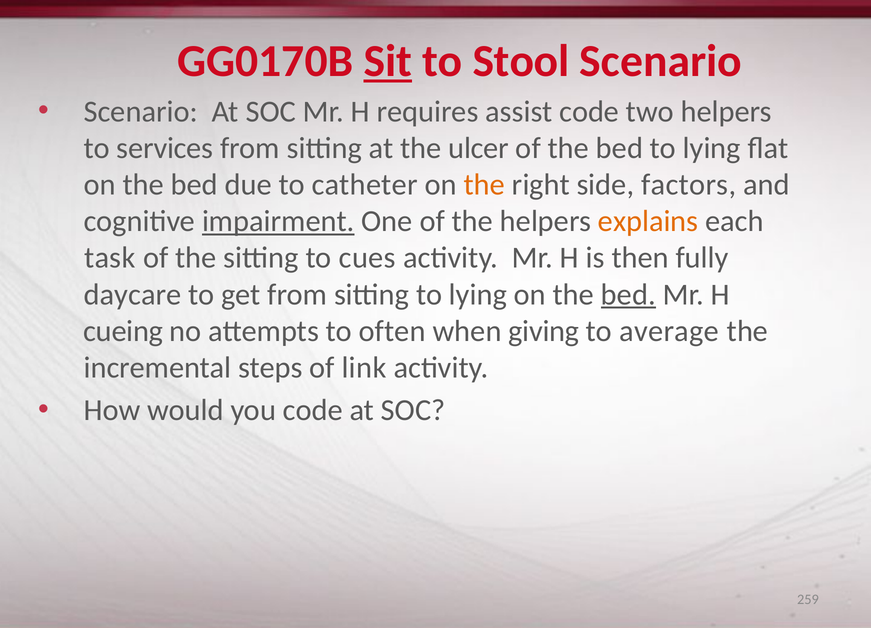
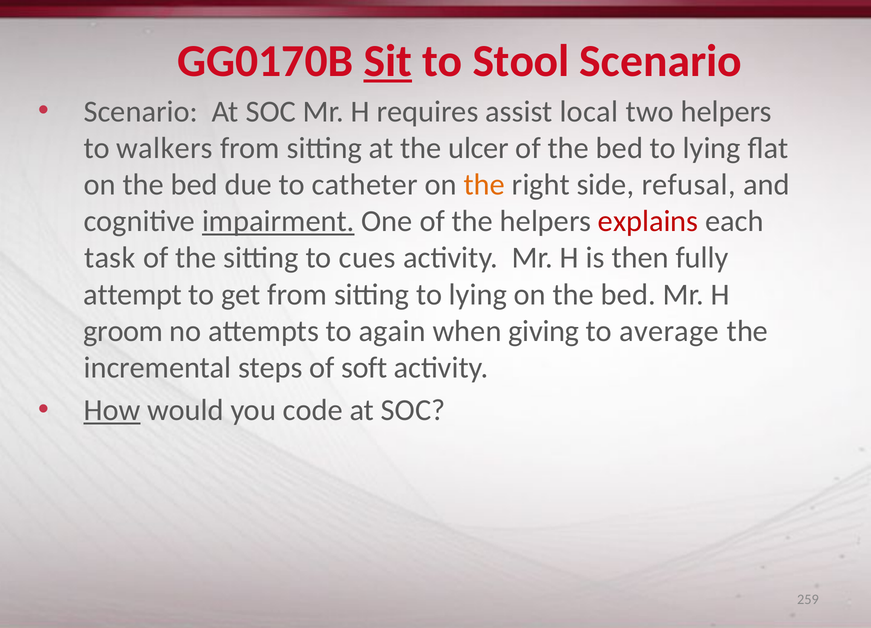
assist code: code -> local
services: services -> walkers
factors: factors -> refusal
explains colour: orange -> red
daycare: daycare -> attempt
bed at (628, 294) underline: present -> none
cueing: cueing -> groom
often: often -> again
link: link -> soft
How underline: none -> present
